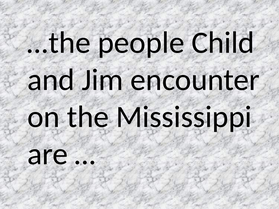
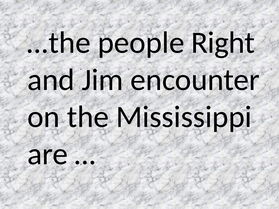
Child: Child -> Right
